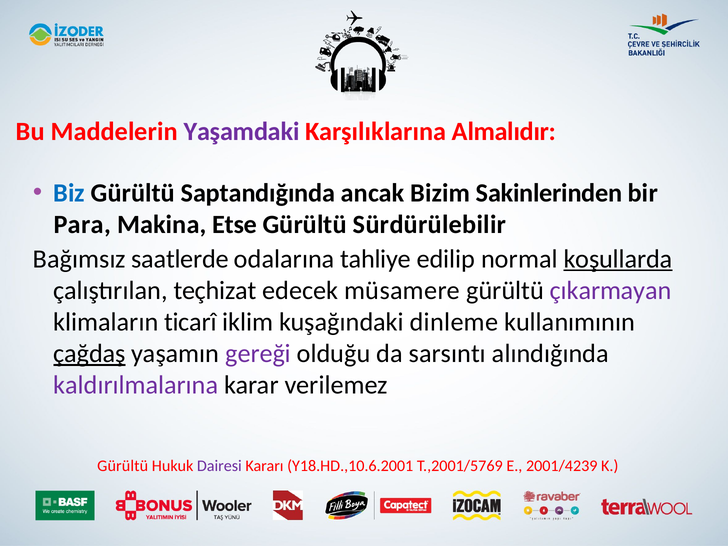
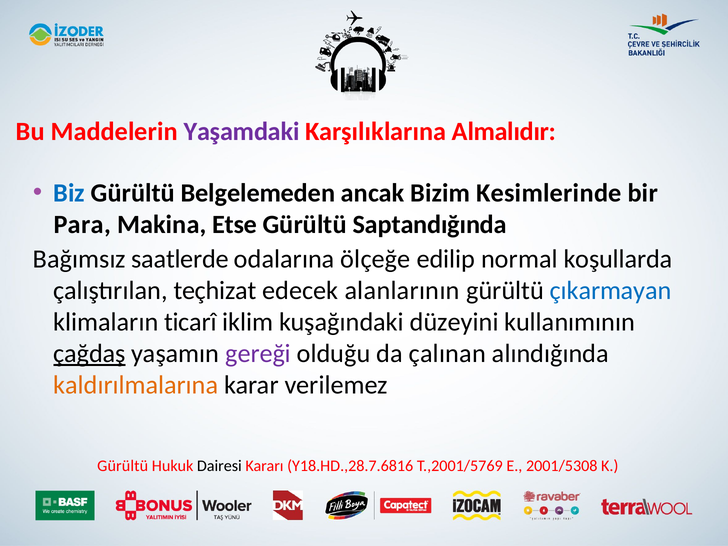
Saptandığında: Saptandığında -> Belgelemeden
Sakinlerinden: Sakinlerinden -> Kesimlerinde
Sürdürülebilir: Sürdürülebilir -> Saptandığında
tahliye: tahliye -> ölçeğe
koşullarda underline: present -> none
müsamere: müsamere -> alanlarının
çıkarmayan colour: purple -> blue
dinleme: dinleme -> düzeyini
sarsıntı: sarsıntı -> çalınan
kaldırılmalarına colour: purple -> orange
Dairesi colour: purple -> black
Y18.HD.,10.6.2001: Y18.HD.,10.6.2001 -> Y18.HD.,28.7.6816
2001/4239: 2001/4239 -> 2001/5308
